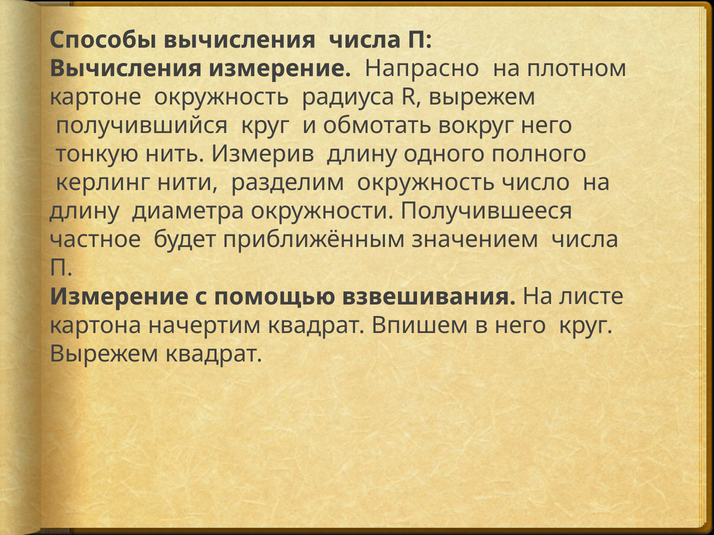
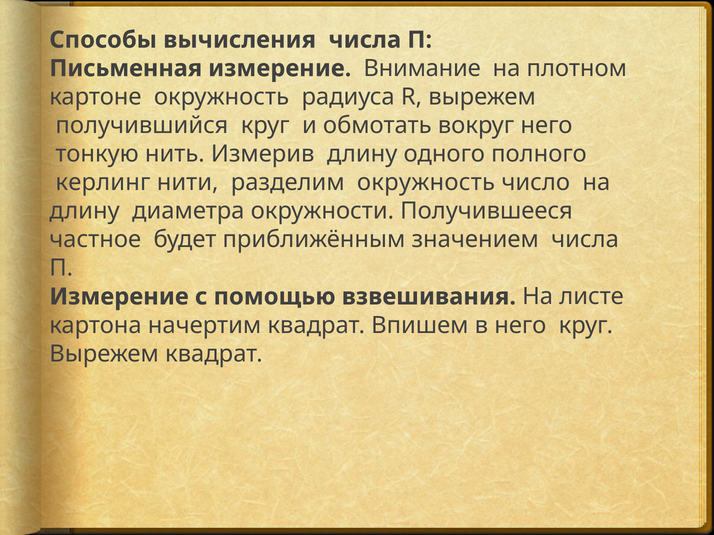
Вычисления at (126, 68): Вычисления -> Письменная
Напрасно: Напрасно -> Внимание
